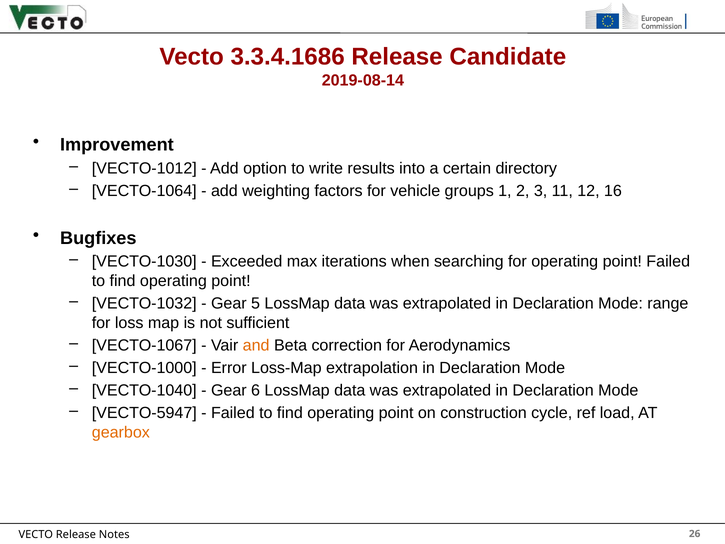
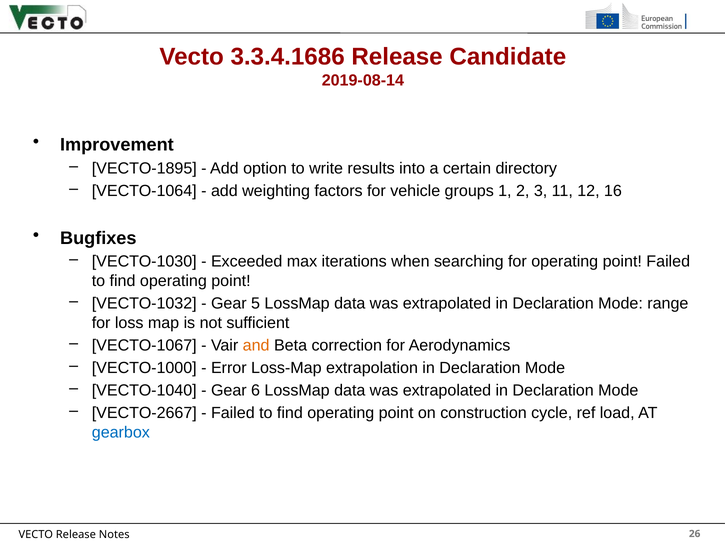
VECTO-1012: VECTO-1012 -> VECTO-1895
VECTO-5947: VECTO-5947 -> VECTO-2667
gearbox colour: orange -> blue
